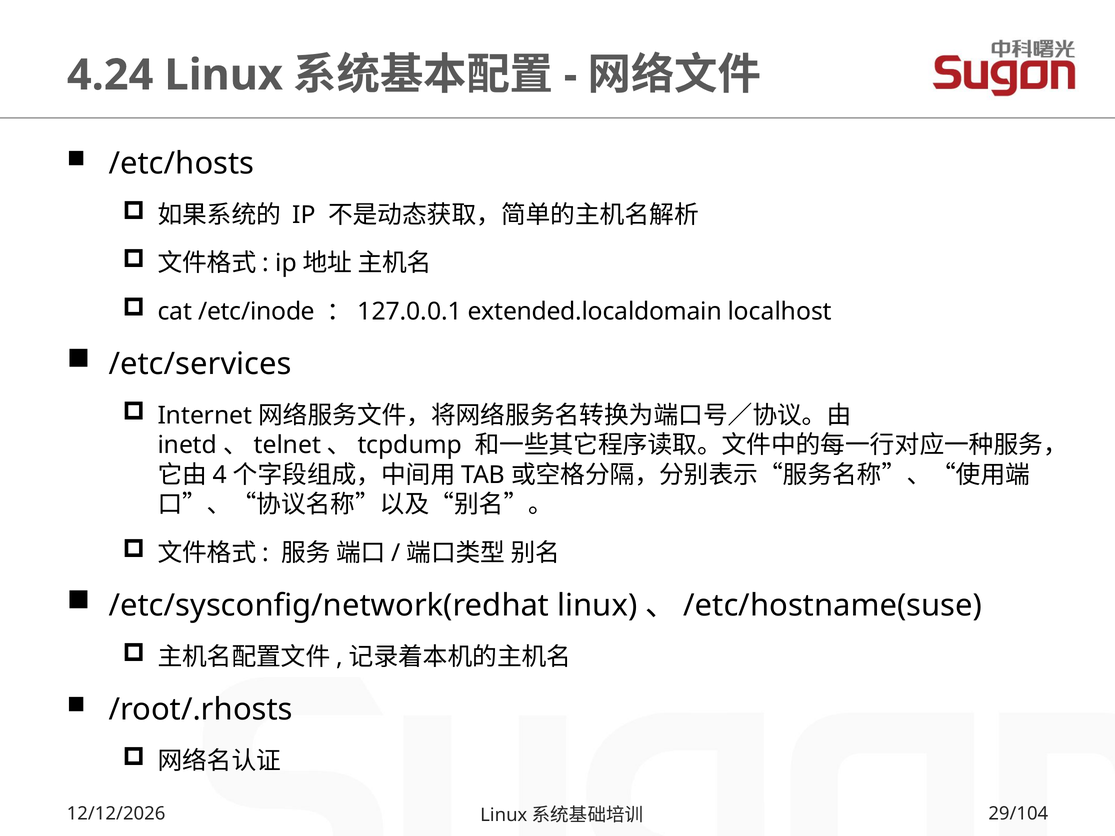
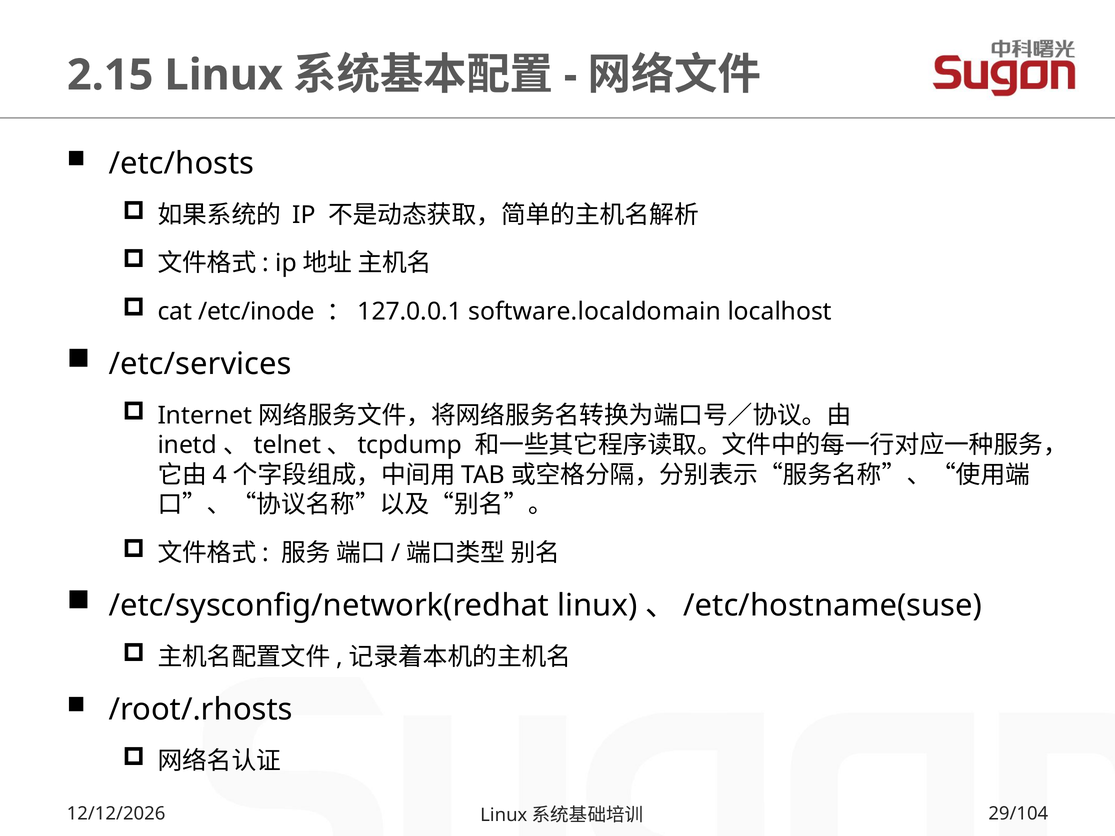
4.24: 4.24 -> 2.15
extended.localdomain: extended.localdomain -> software.localdomain
